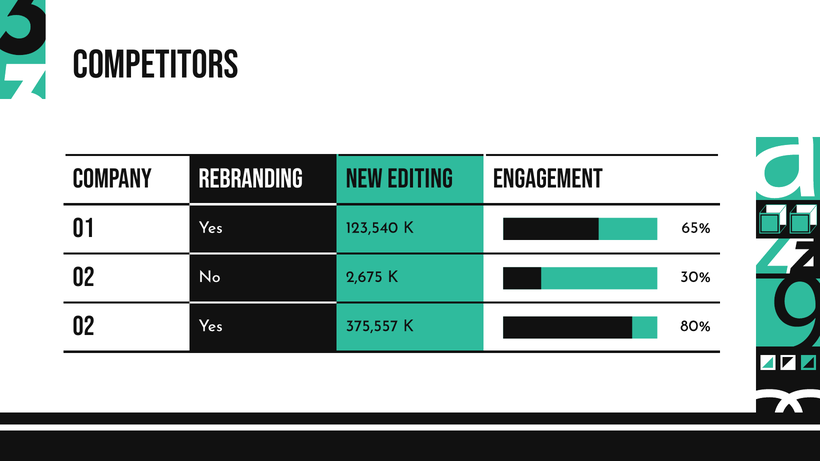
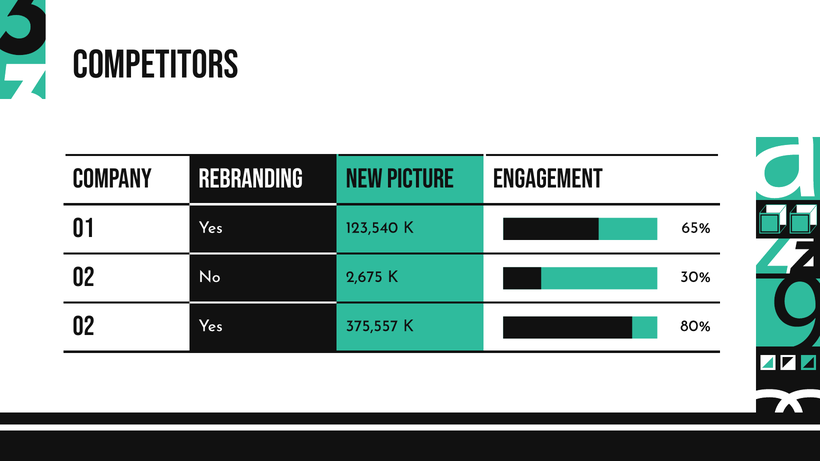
EDITING: EDITING -> PICTURE
